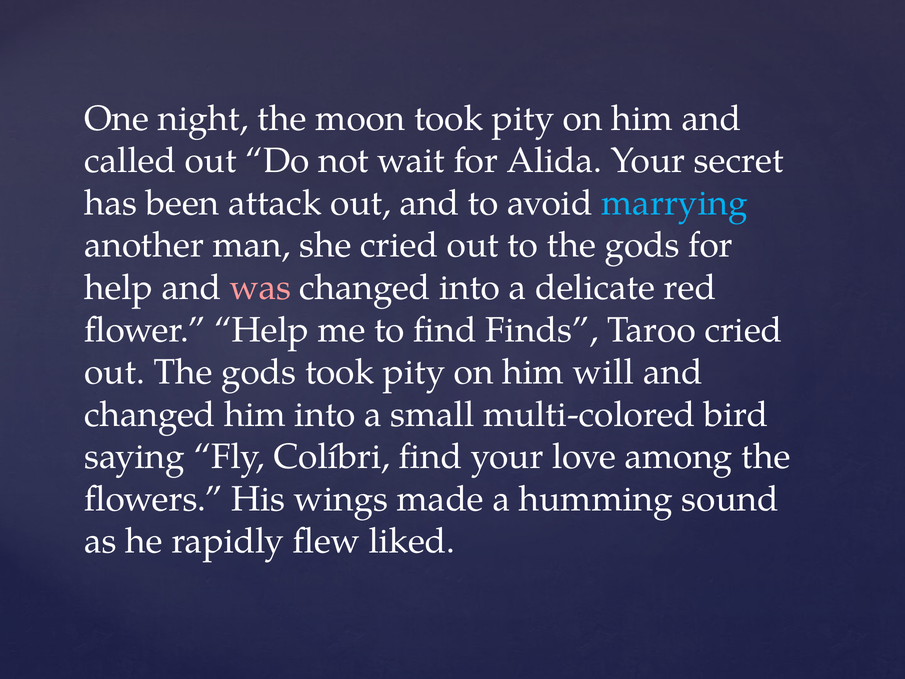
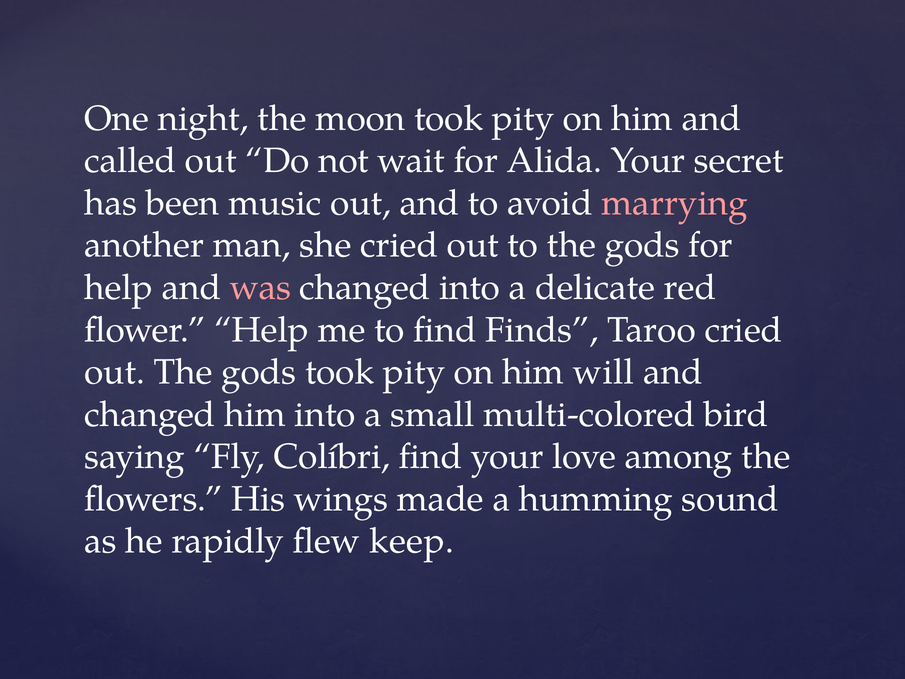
attack: attack -> music
marrying colour: light blue -> pink
liked: liked -> keep
